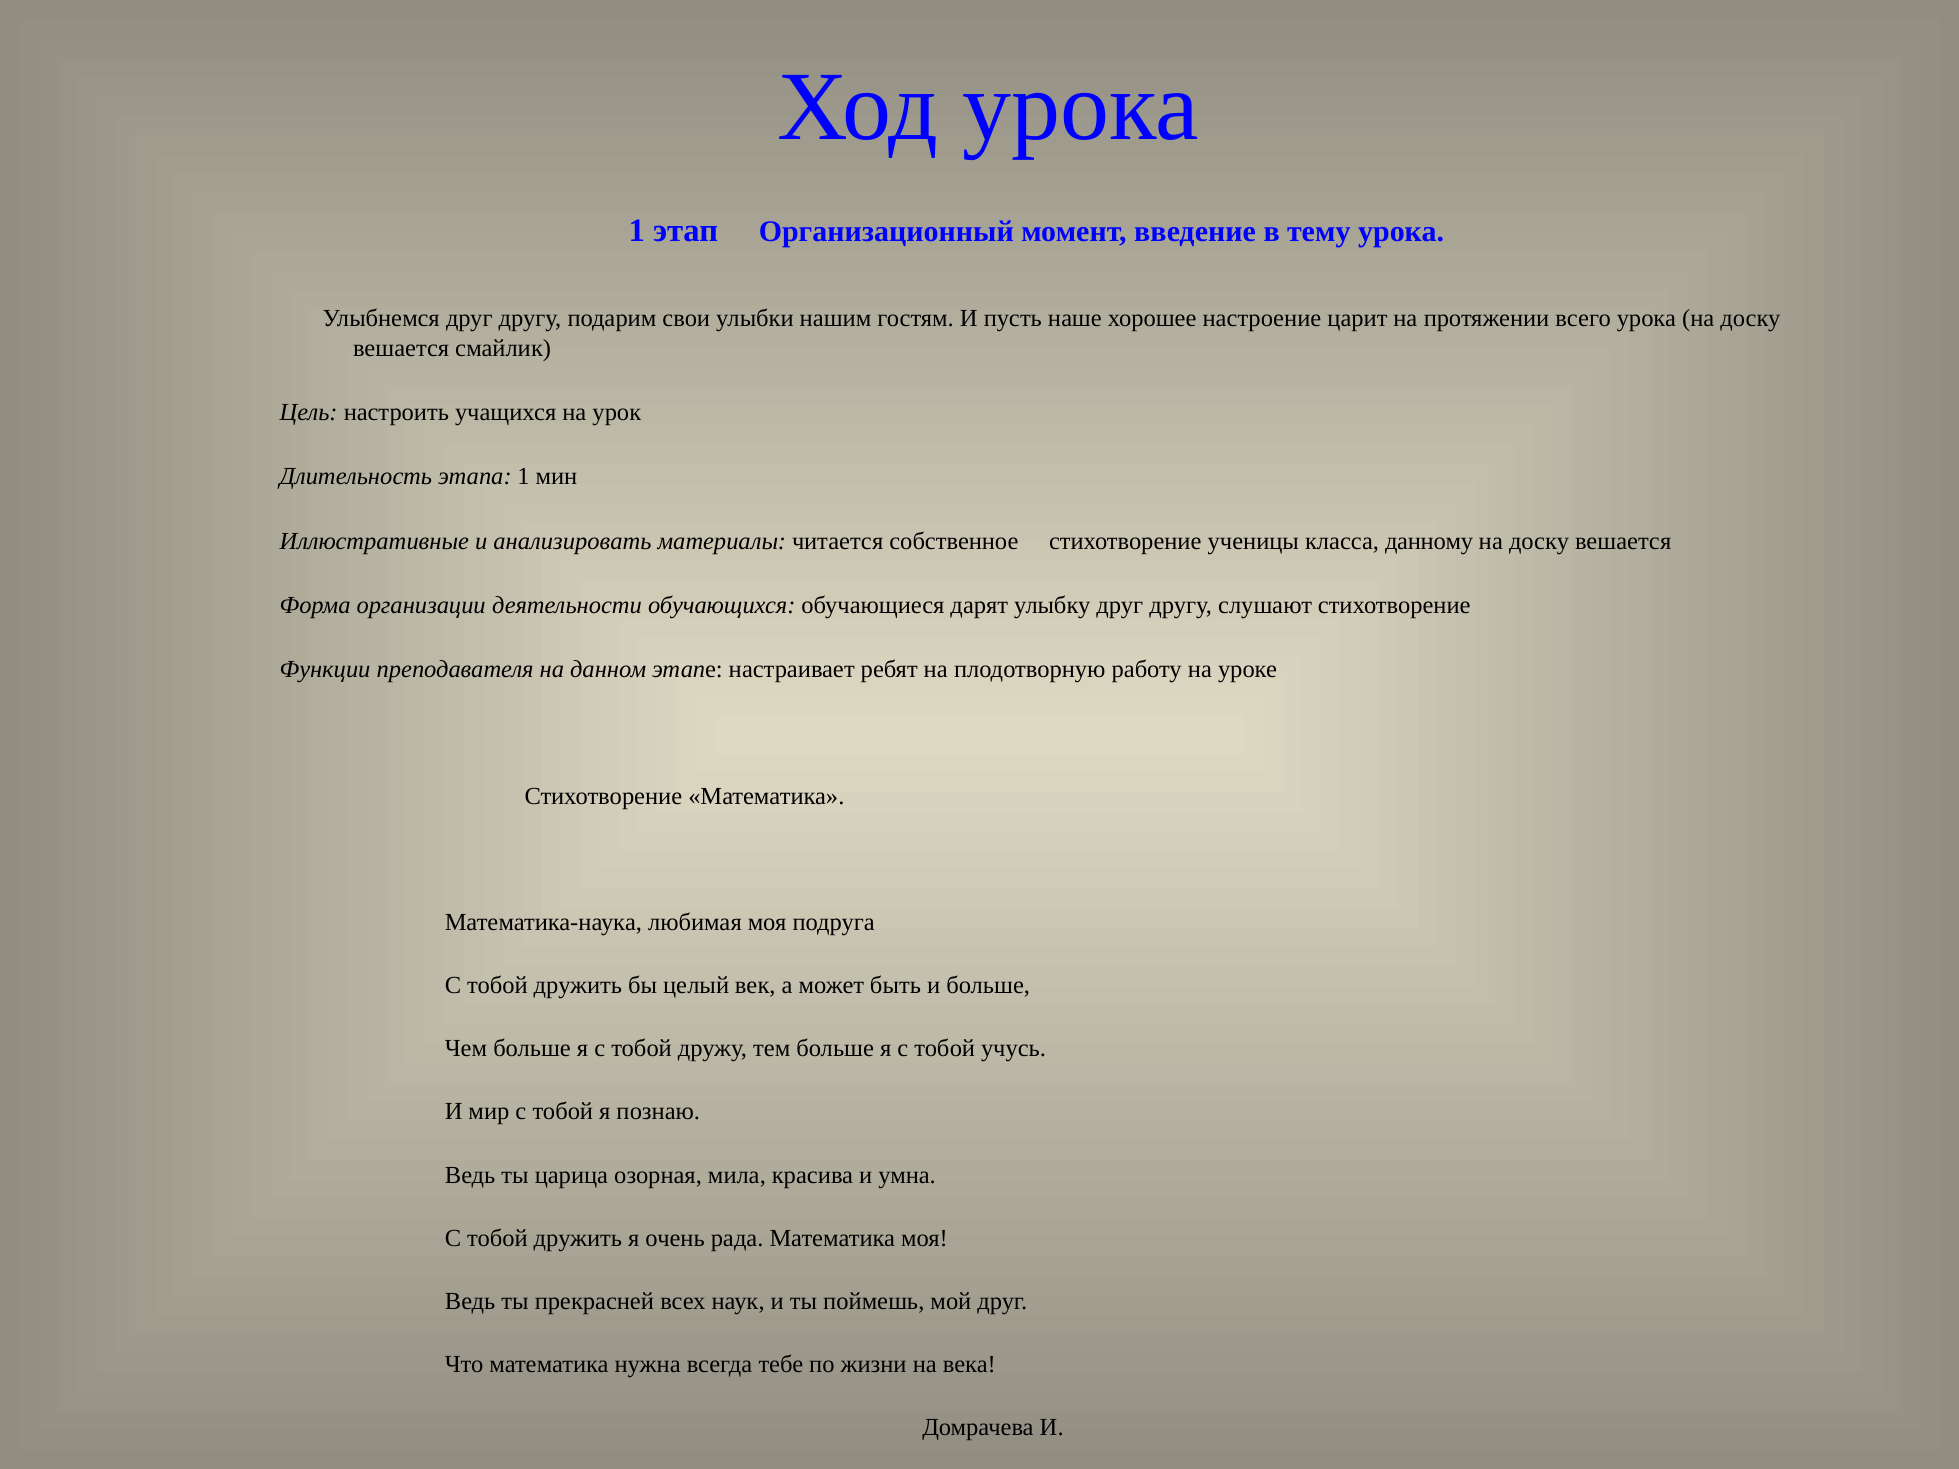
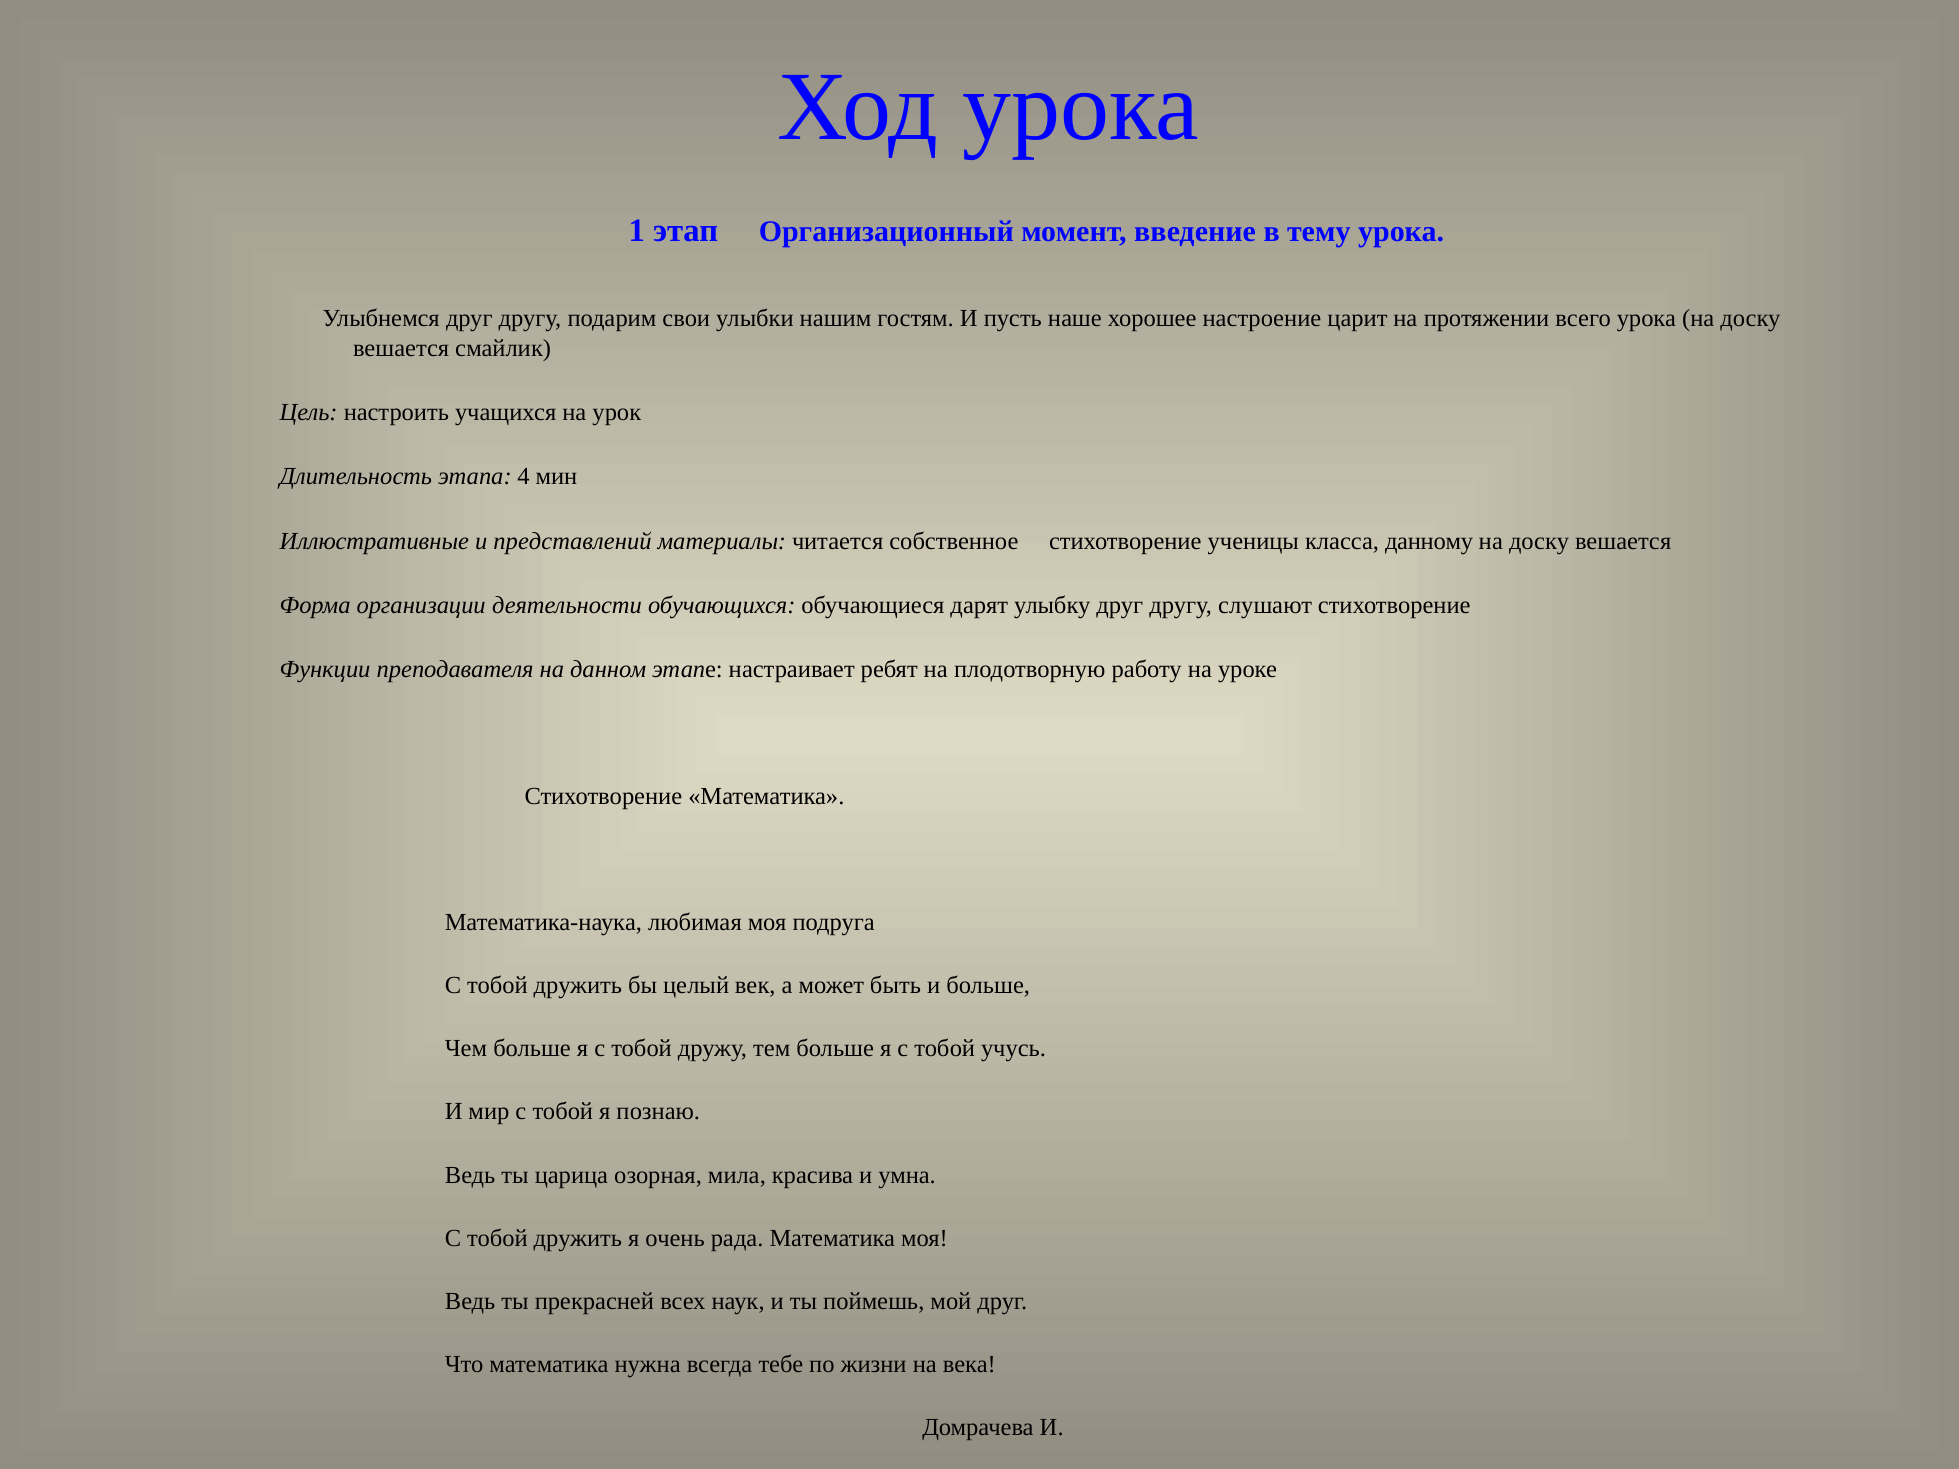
этапа 1: 1 -> 4
анализировать: анализировать -> представлений
